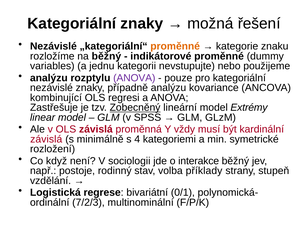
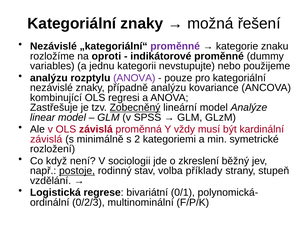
proměnné at (175, 46) colour: orange -> purple
na běžný: běžný -> oproti
Extrémy: Extrémy -> Analýze
4: 4 -> 2
interakce: interakce -> zkreslení
postoje underline: none -> present
7/2/3: 7/2/3 -> 0/2/3
